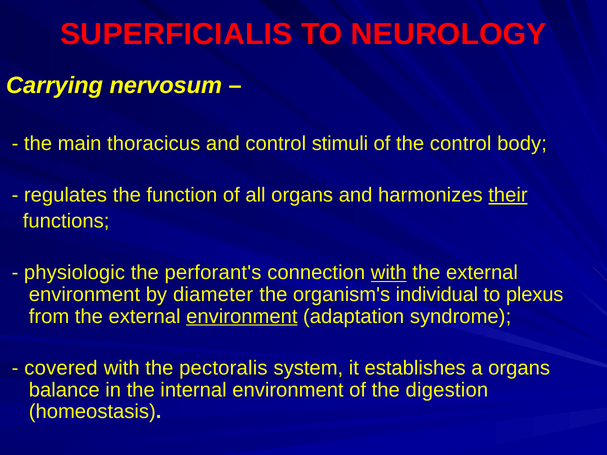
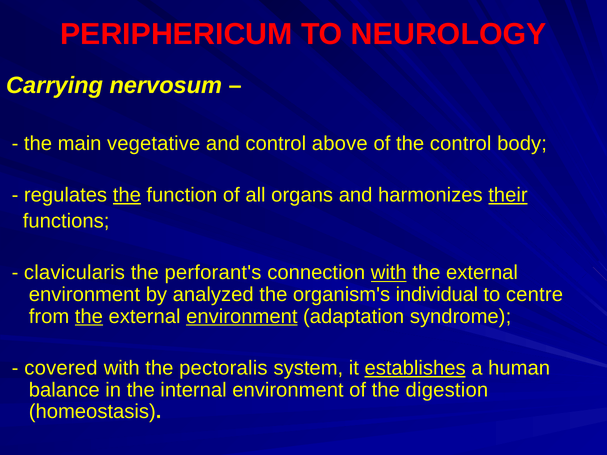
SUPERFICIALIS: SUPERFICIALIS -> PERIPHERICUM
thoracicus: thoracicus -> vegetative
stimuli: stimuli -> above
the at (127, 195) underline: none -> present
physiologic: physiologic -> clavicularis
diameter: diameter -> analyzed
plexus: plexus -> centre
the at (89, 317) underline: none -> present
establishes underline: none -> present
a organs: organs -> human
